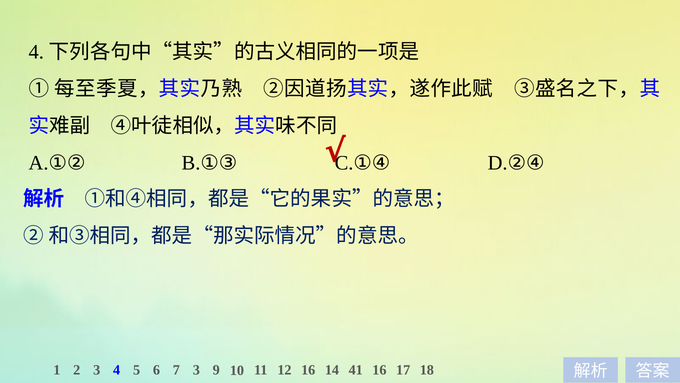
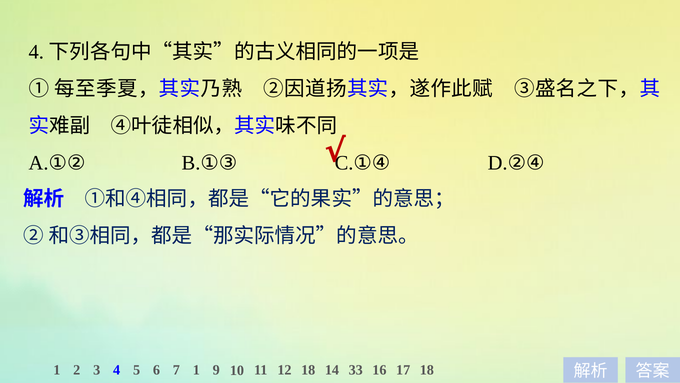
7 3: 3 -> 1
12 16: 16 -> 18
41: 41 -> 33
